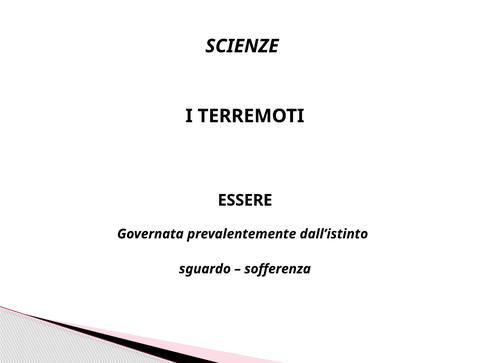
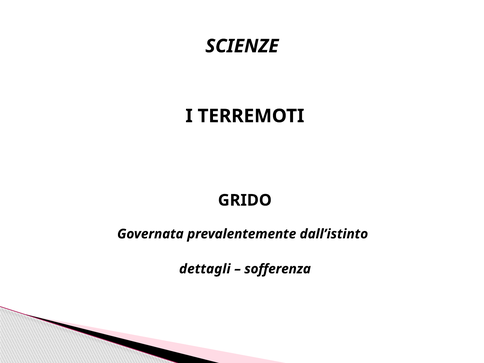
ESSERE: ESSERE -> GRIDO
sguardo: sguardo -> dettagli
